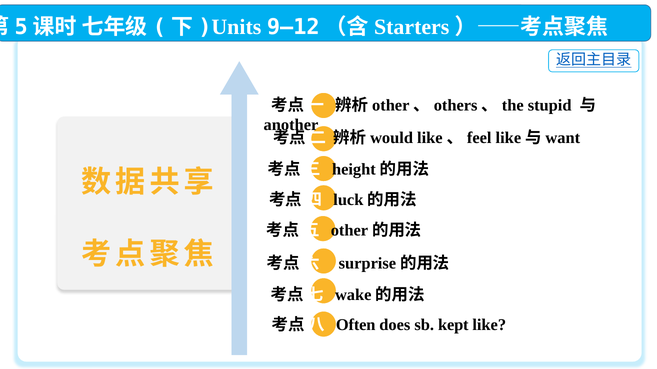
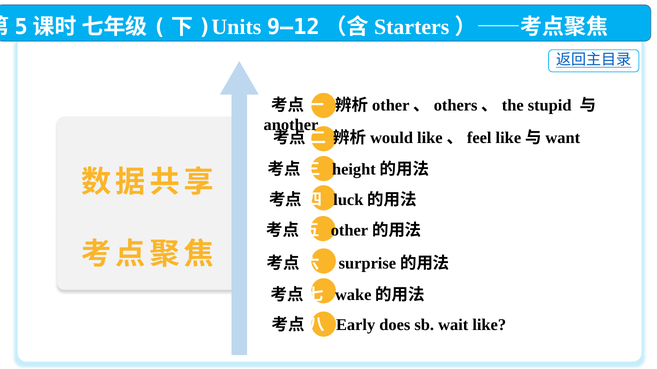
Often: Often -> Early
kept: kept -> wait
